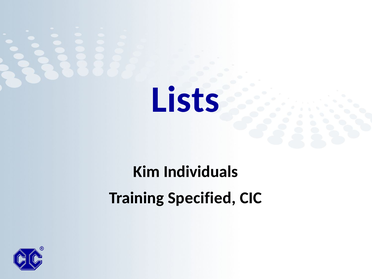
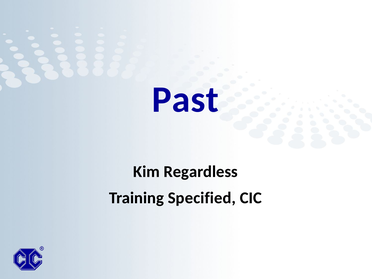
Lists: Lists -> Past
Individuals: Individuals -> Regardless
